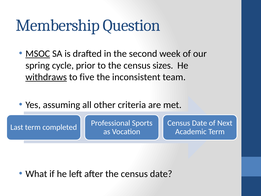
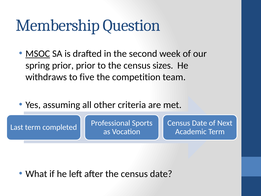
spring cycle: cycle -> prior
withdraws underline: present -> none
inconsistent: inconsistent -> competition
